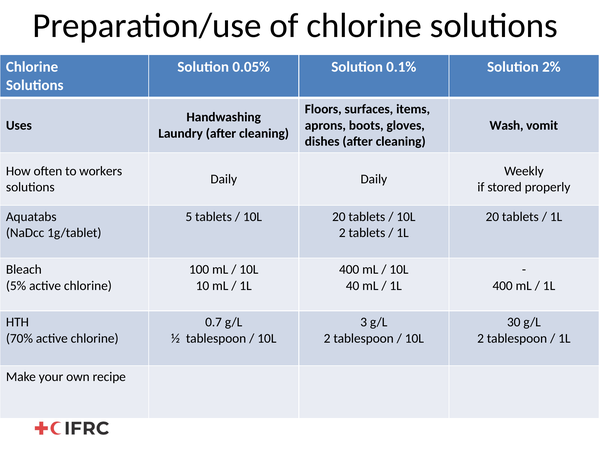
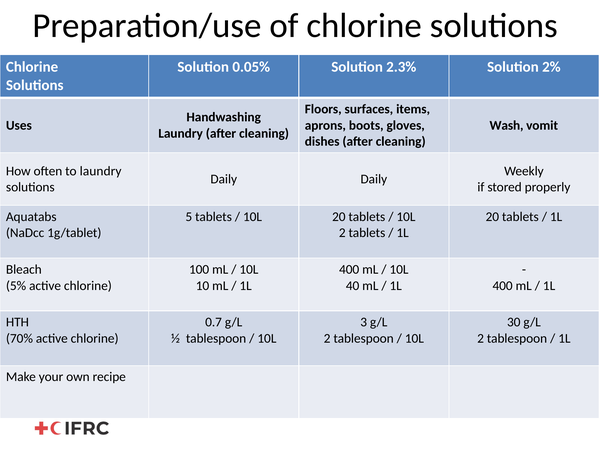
0.1%: 0.1% -> 2.3%
to workers: workers -> laundry
